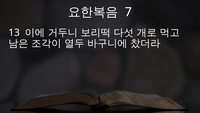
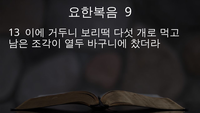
7: 7 -> 9
